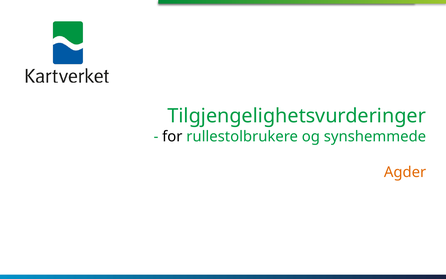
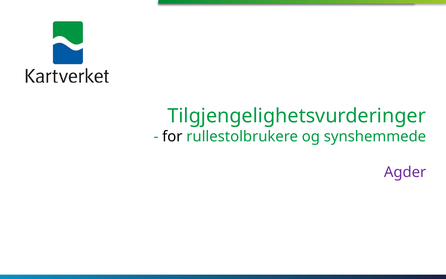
Agder colour: orange -> purple
